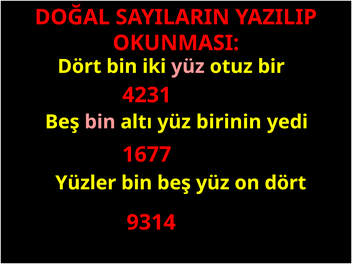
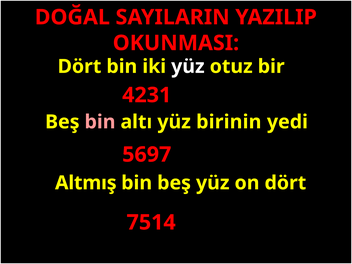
yüz at (188, 66) colour: pink -> white
1677: 1677 -> 5697
Yüzler: Yüzler -> Altmış
9314: 9314 -> 7514
